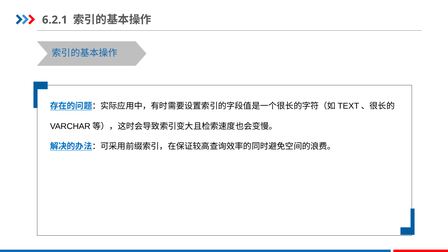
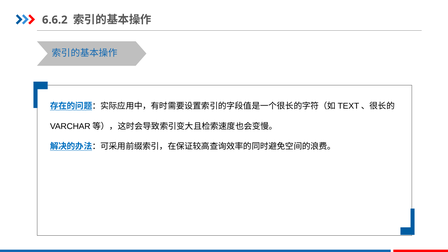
6.2.1: 6.2.1 -> 6.6.2
